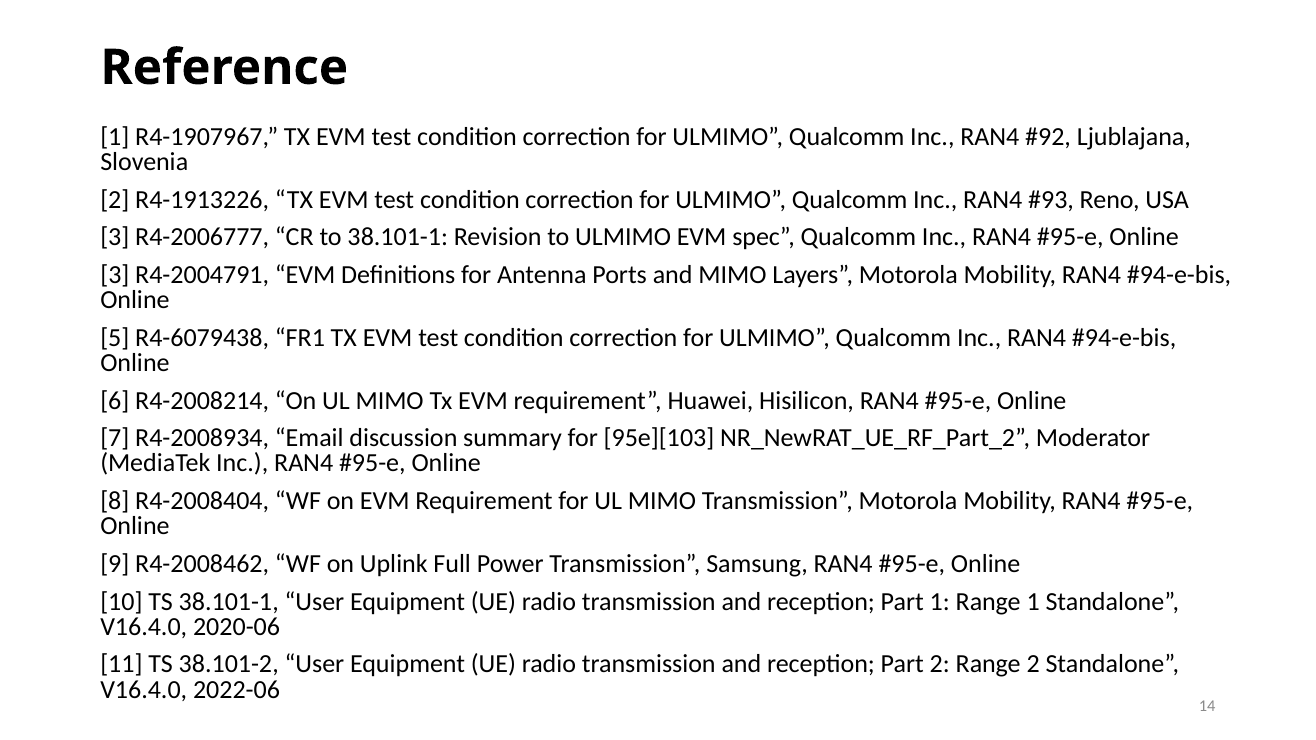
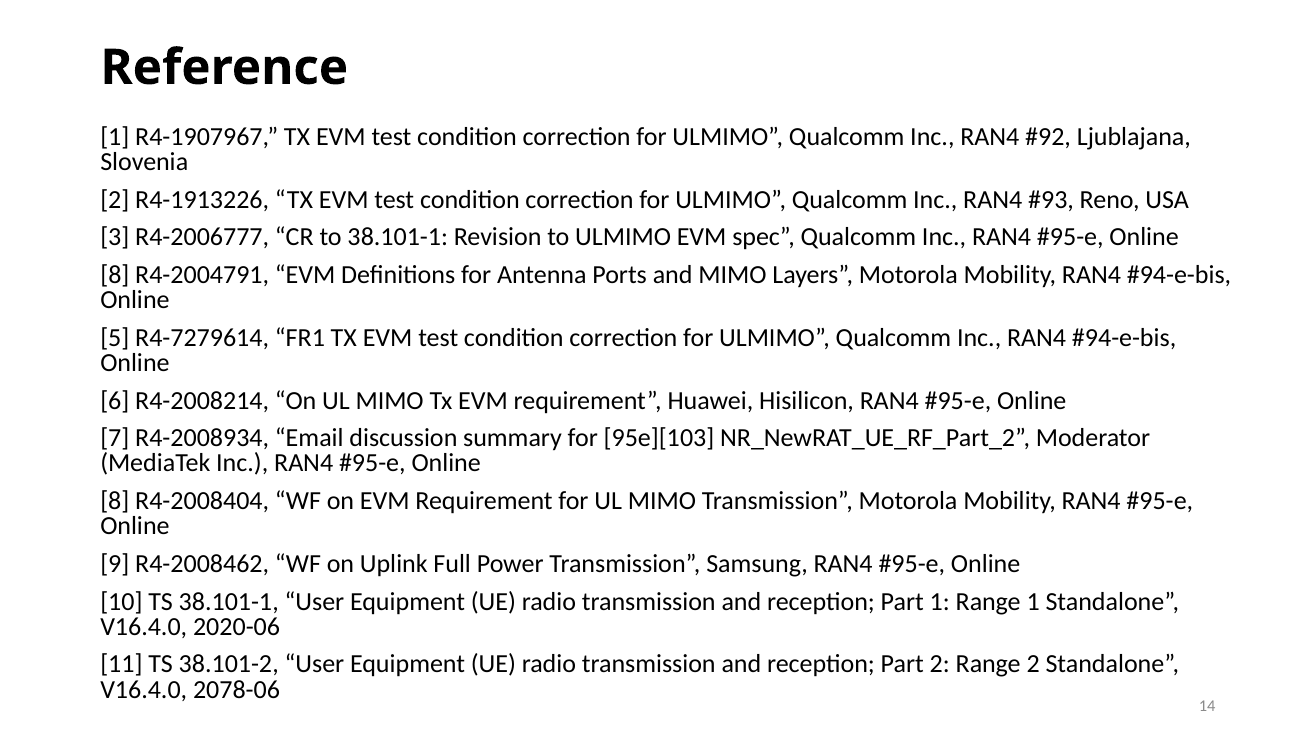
3 at (115, 275): 3 -> 8
R4-6079438: R4-6079438 -> R4-7279614
2022-06: 2022-06 -> 2078-06
